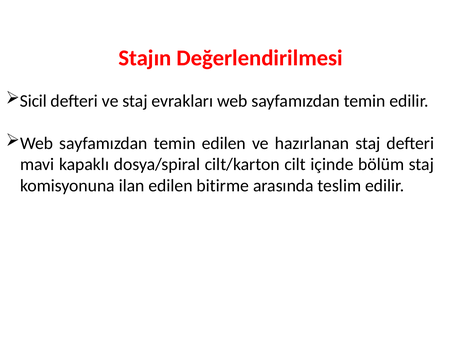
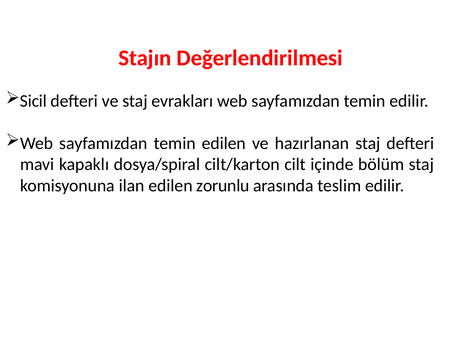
bitirme: bitirme -> zorunlu
